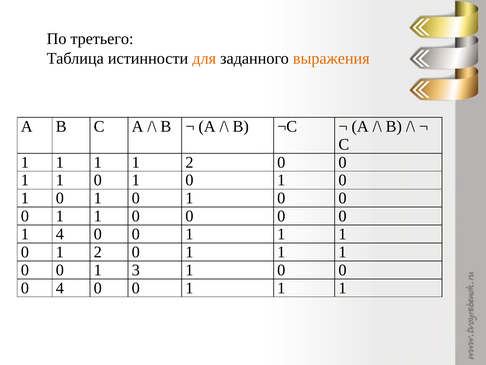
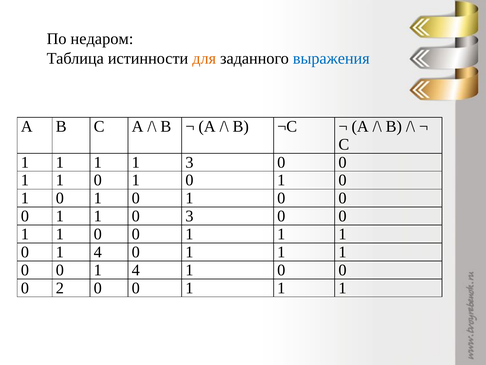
третьего: третьего -> недаром
выражения colour: orange -> blue
1 1 2: 2 -> 3
0 at (189, 216): 0 -> 3
4 at (60, 234): 4 -> 1
2 at (98, 252): 2 -> 4
0 0 1 3: 3 -> 4
0 4: 4 -> 2
